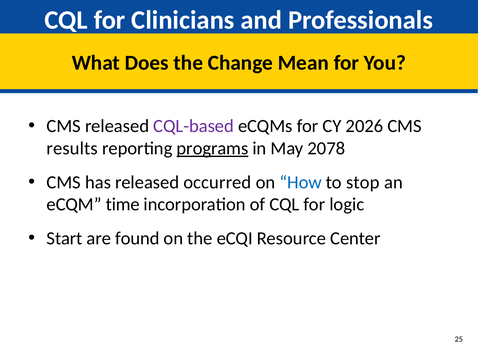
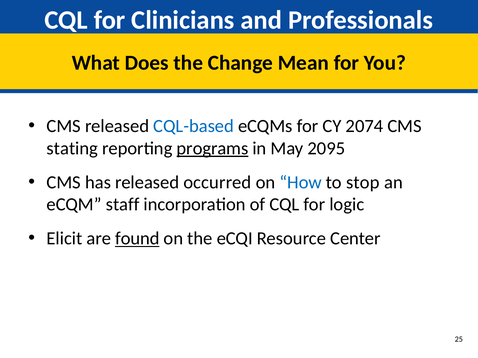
CQL-based colour: purple -> blue
2026: 2026 -> 2074
results: results -> stating
2078: 2078 -> 2095
time: time -> staff
Start: Start -> Elicit
found underline: none -> present
